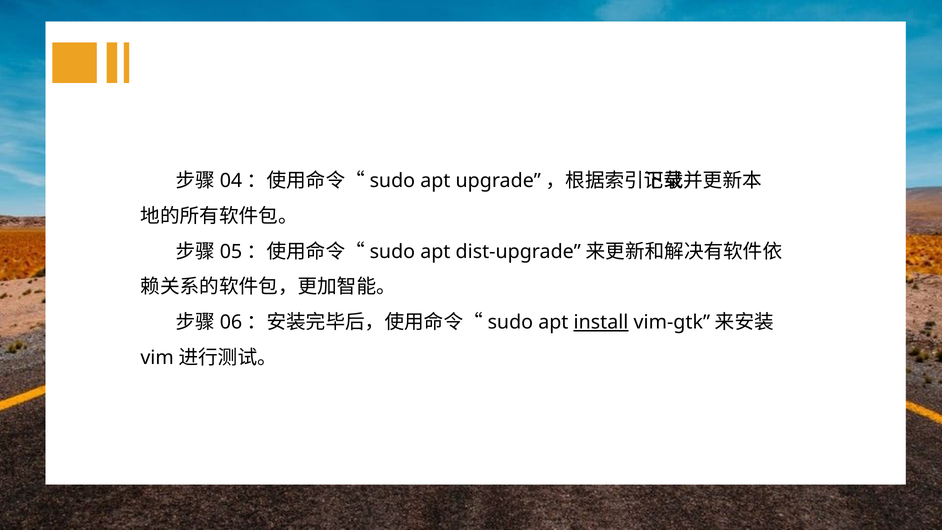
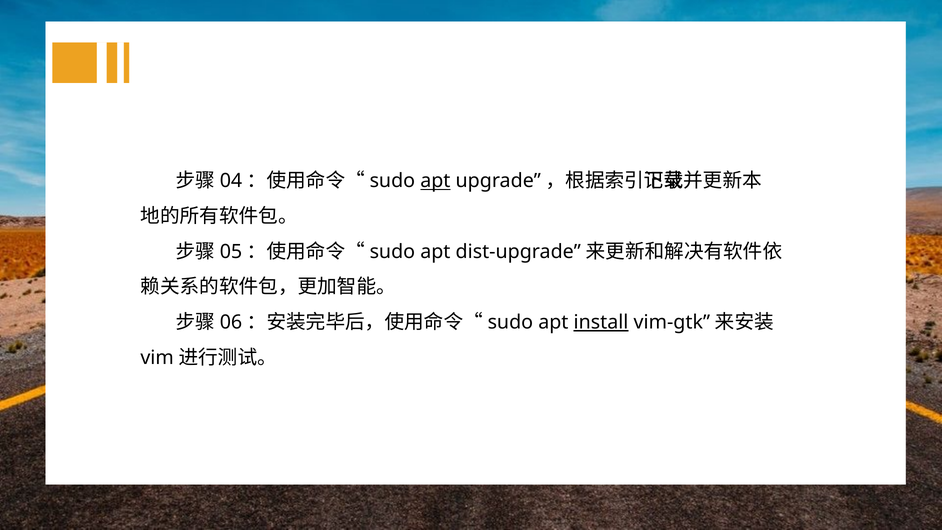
apt at (435, 181) underline: none -> present
